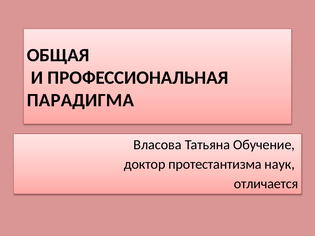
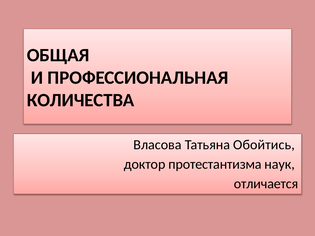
ПАРАДИГМА: ПАРАДИГМА -> КОЛИЧЕСТВА
Обучение: Обучение -> Обойтись
